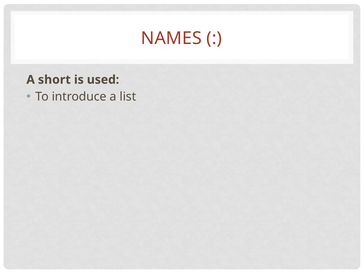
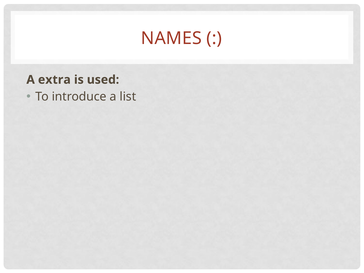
short: short -> extra
